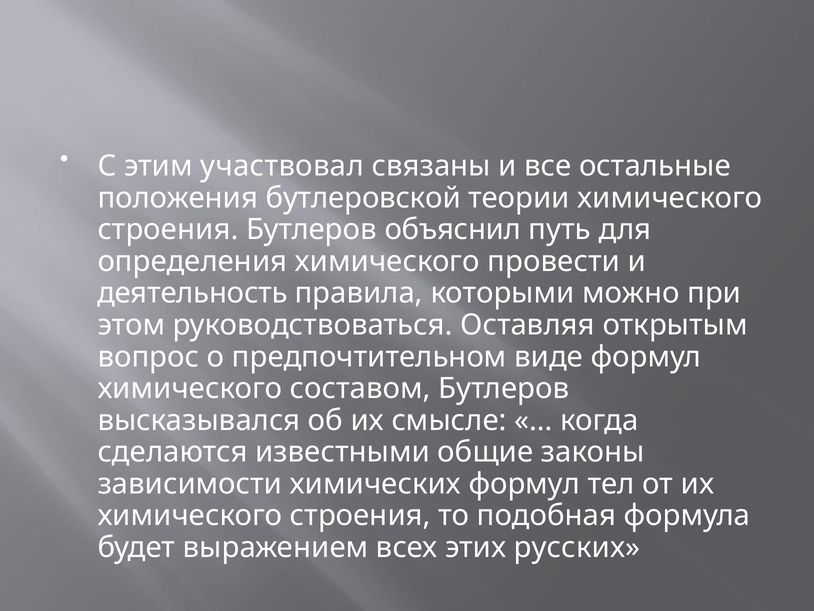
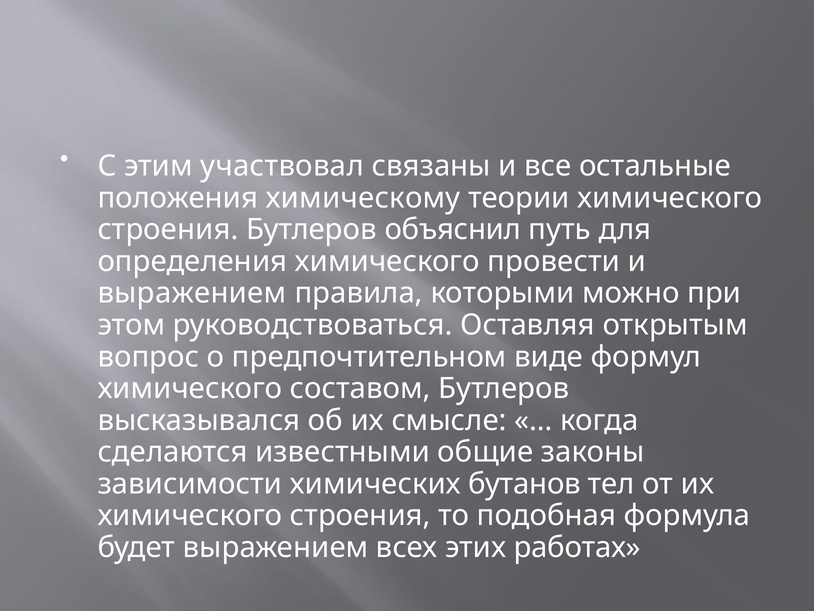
бутлеровской: бутлеровской -> химическому
деятельность at (192, 293): деятельность -> выражением
химических формул: формул -> бутанов
русских: русских -> работах
